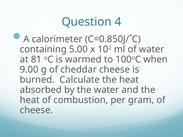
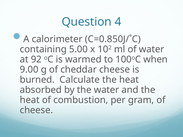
81: 81 -> 92
